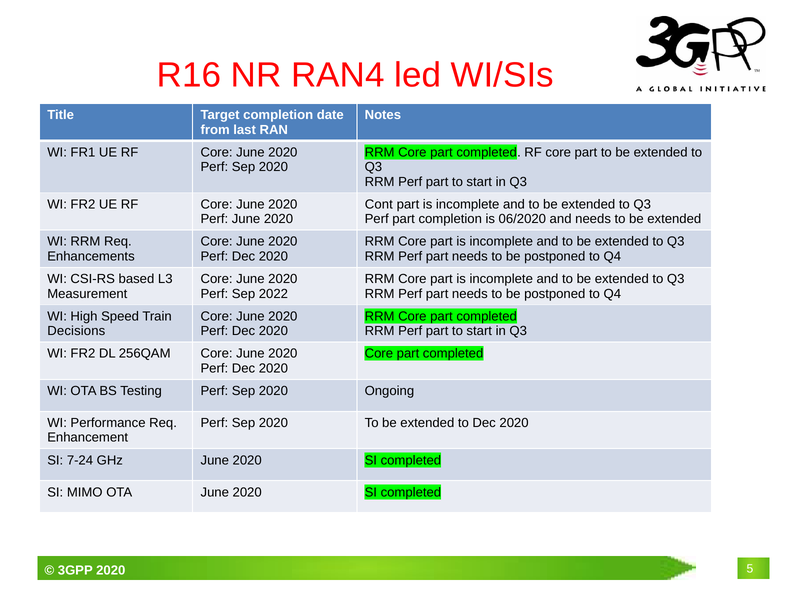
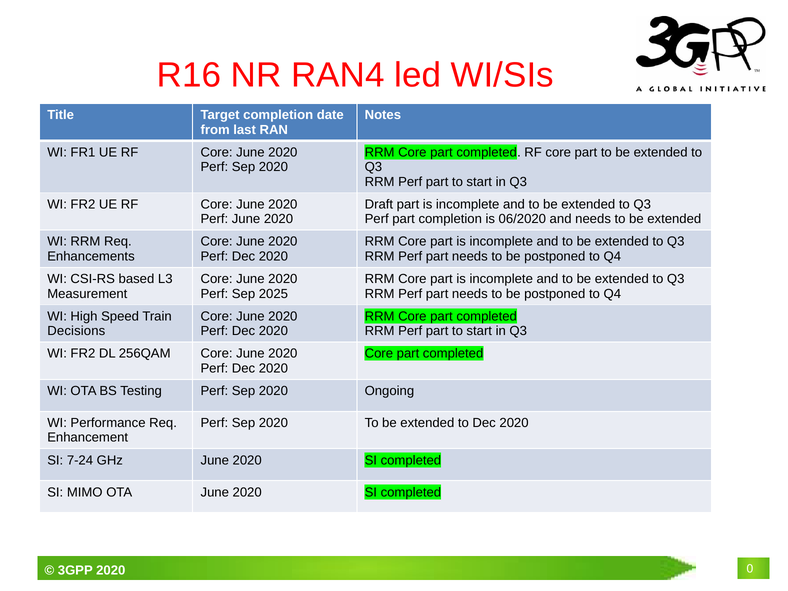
Cont: Cont -> Draft
2022: 2022 -> 2025
5: 5 -> 0
